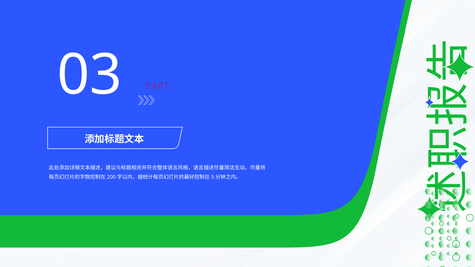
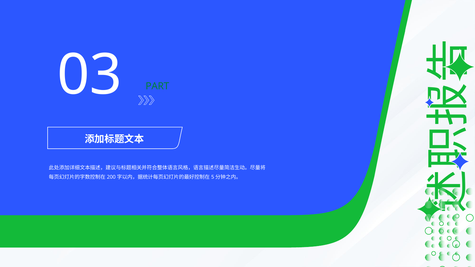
PART colour: purple -> green
